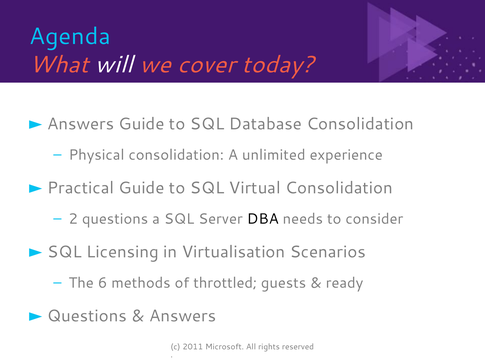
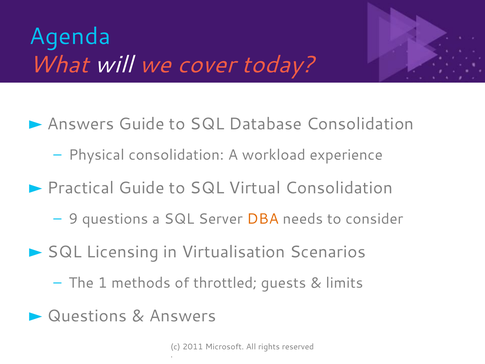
unlimited: unlimited -> workload
2: 2 -> 9
DBA colour: black -> orange
6: 6 -> 1
ready: ready -> limits
